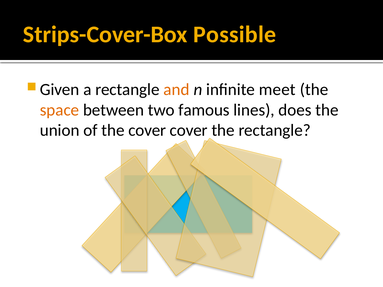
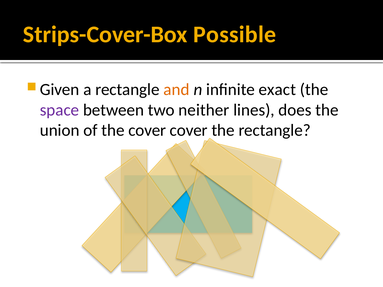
meet: meet -> exact
space colour: orange -> purple
famous: famous -> neither
